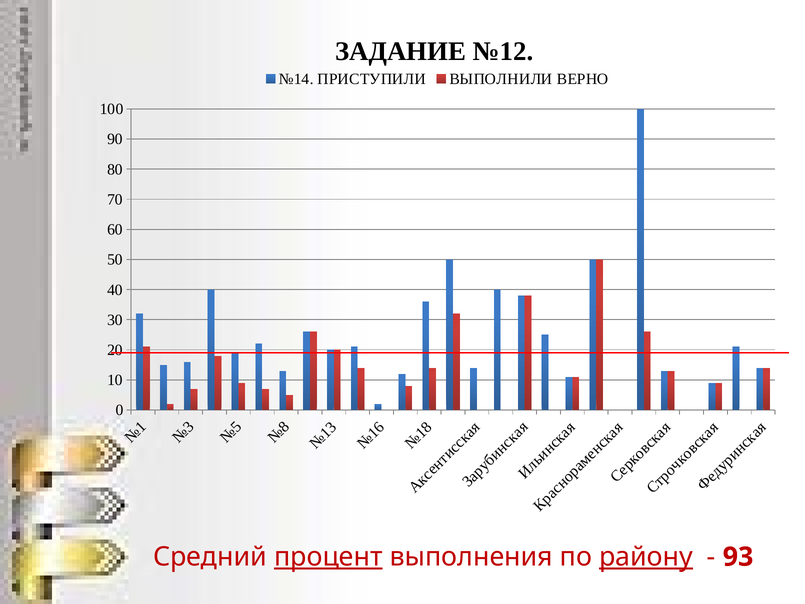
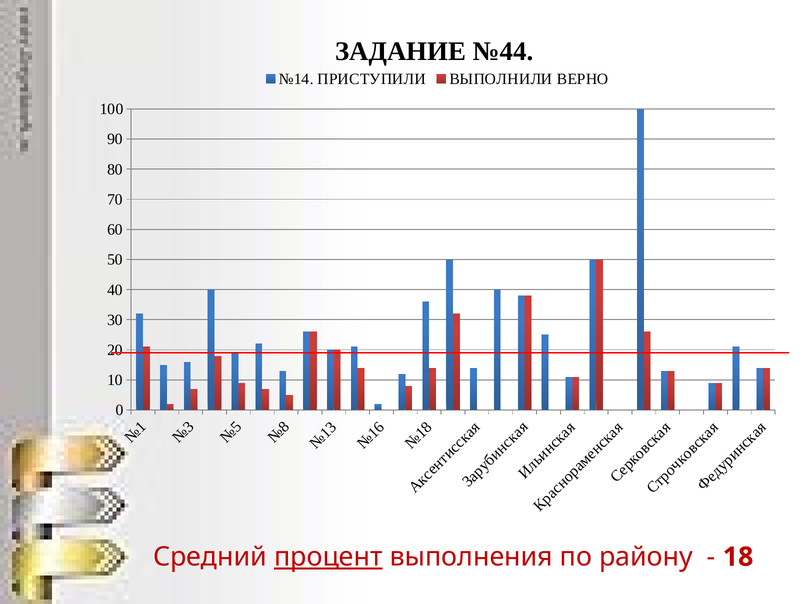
№12: №12 -> №44
району underline: present -> none
93: 93 -> 18
